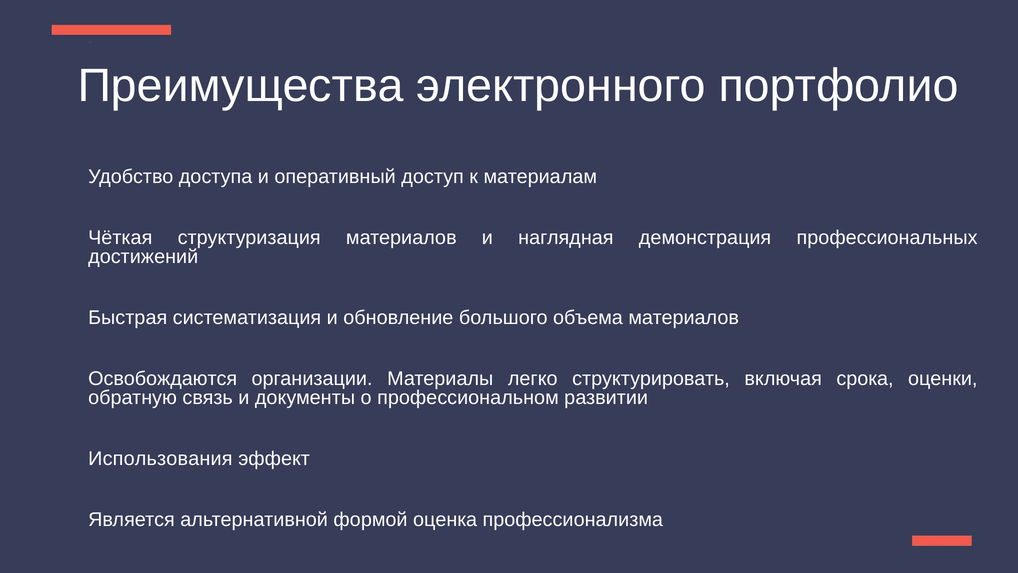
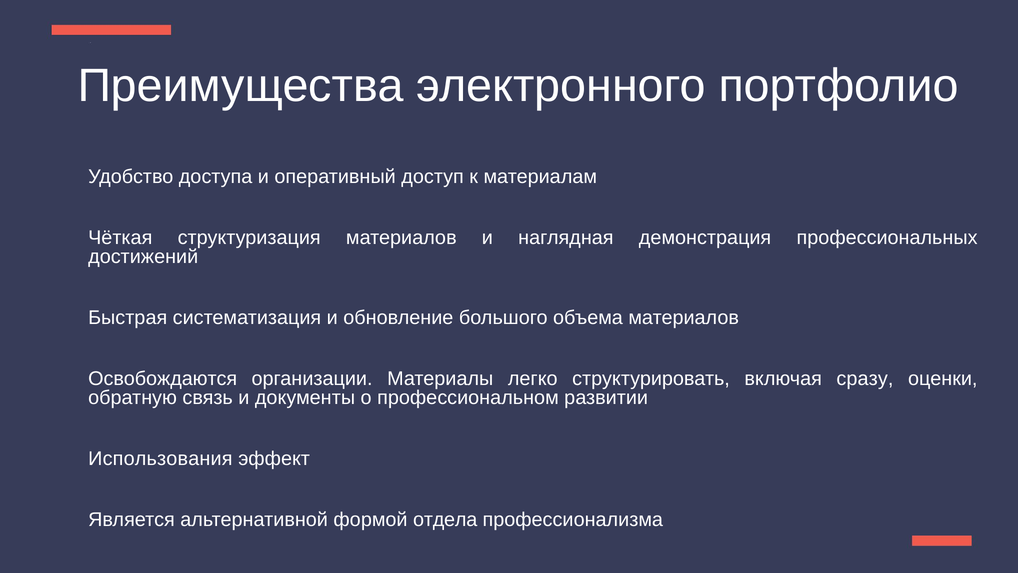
срока: срока -> сразу
оценка: оценка -> отдела
